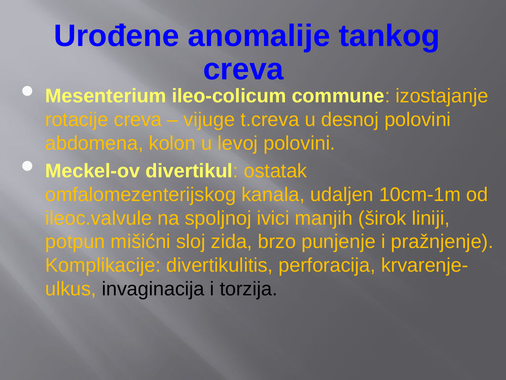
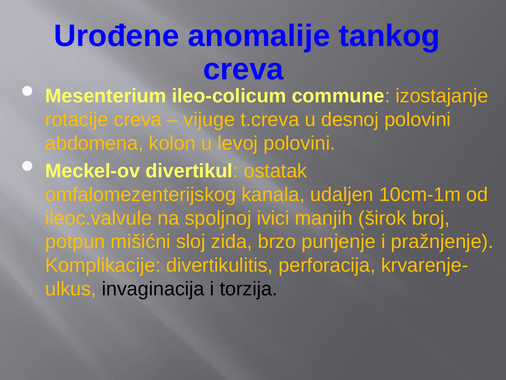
liniji: liniji -> broj
